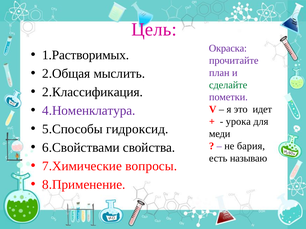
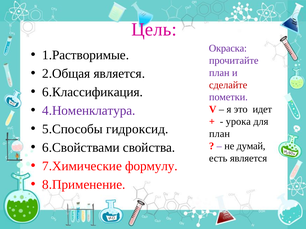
1.Растворимых: 1.Растворимых -> 1.Растворимые
2.Общая мыслить: мыслить -> является
сделайте colour: green -> red
2.Классификация: 2.Классификация -> 6.Классификация
меди at (220, 134): меди -> план
бария: бария -> думай
есть называю: называю -> является
вопросы: вопросы -> формулу
